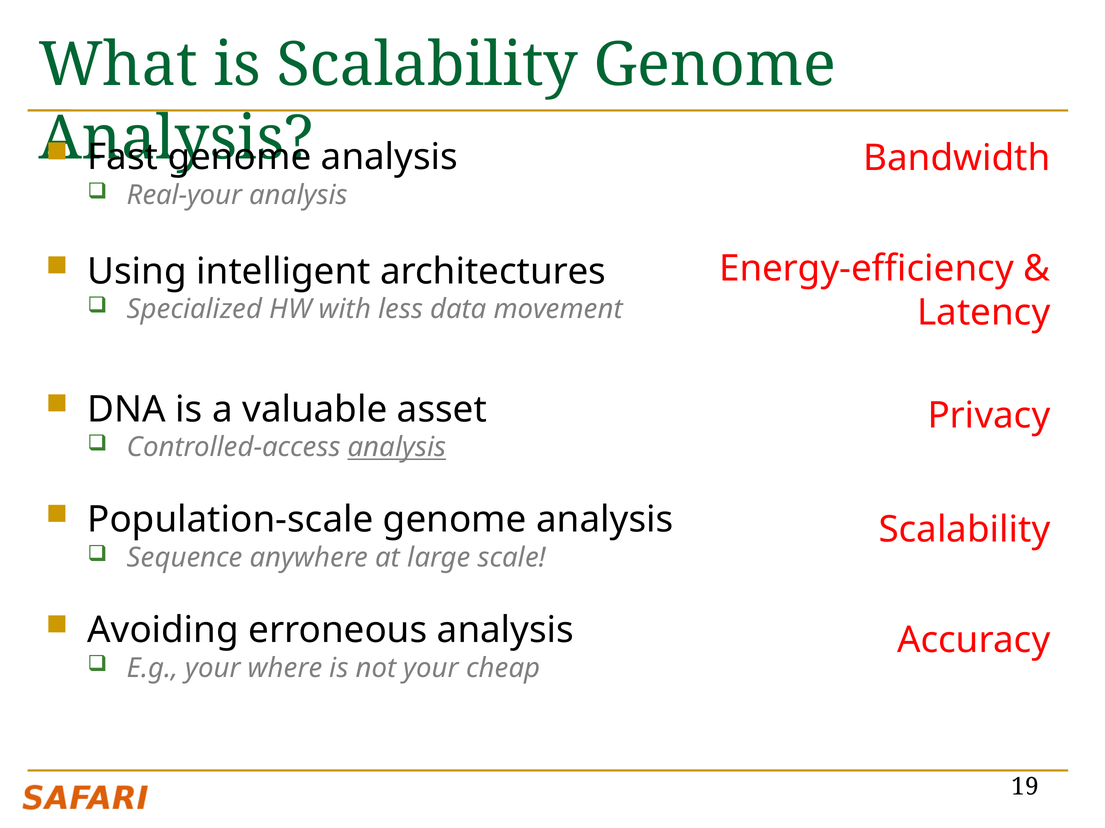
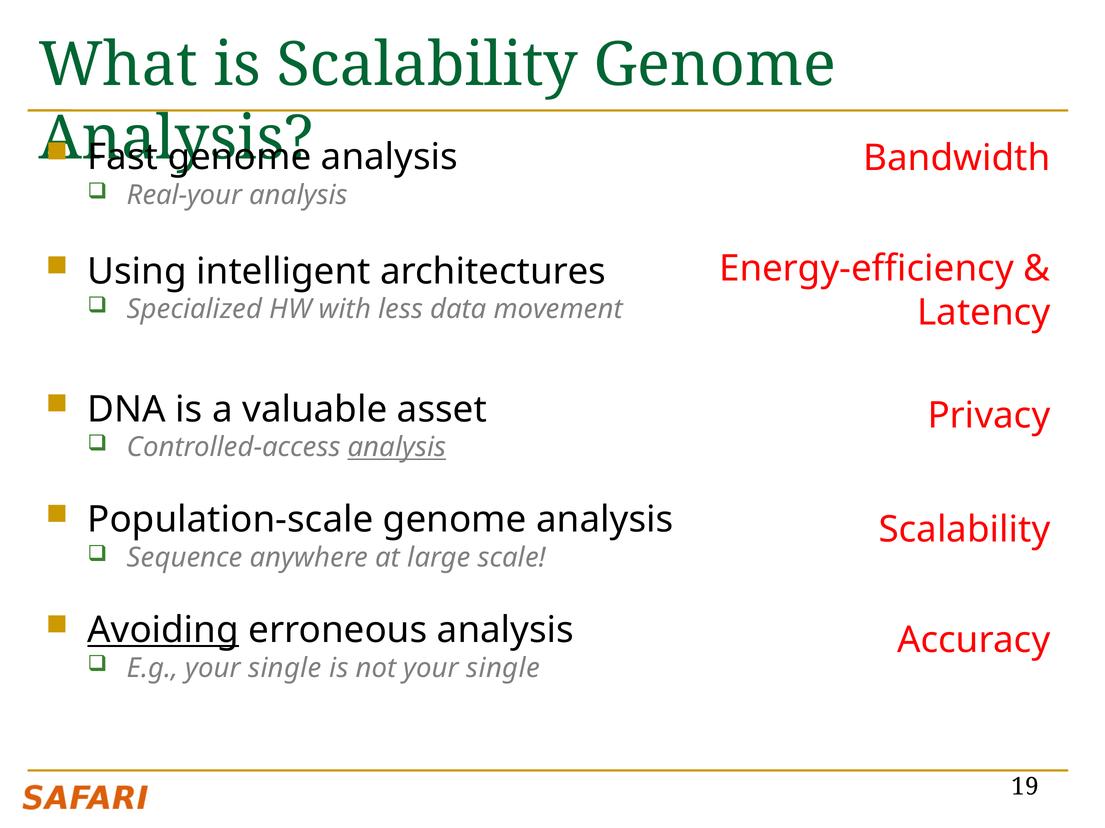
Avoiding underline: none -> present
E.g your where: where -> single
not your cheap: cheap -> single
